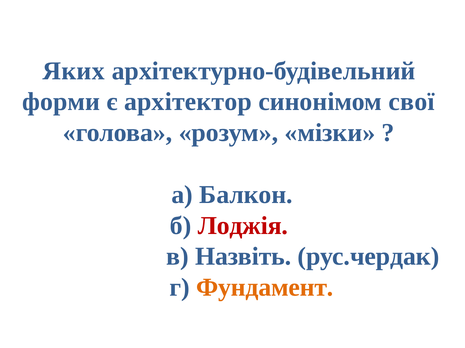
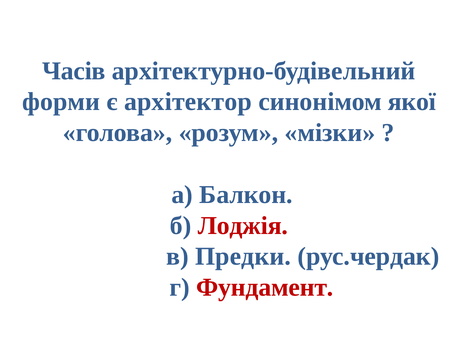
Яких: Яких -> Часів
свої: свої -> якої
Назвіть: Назвіть -> Предки
Фундамент colour: orange -> red
